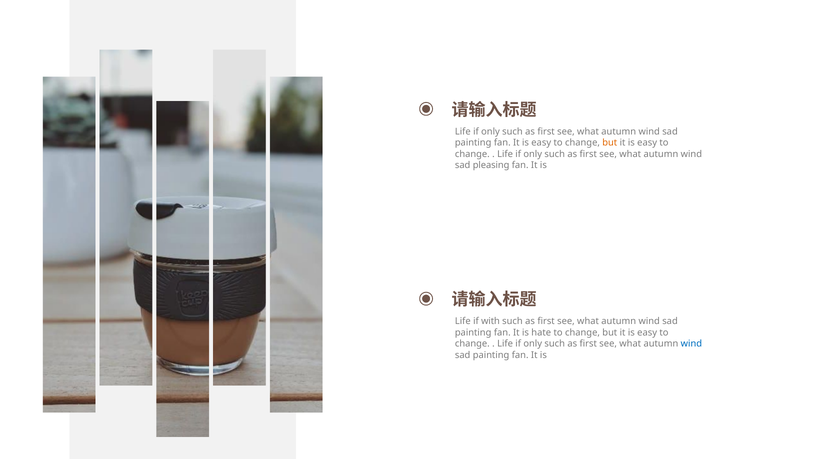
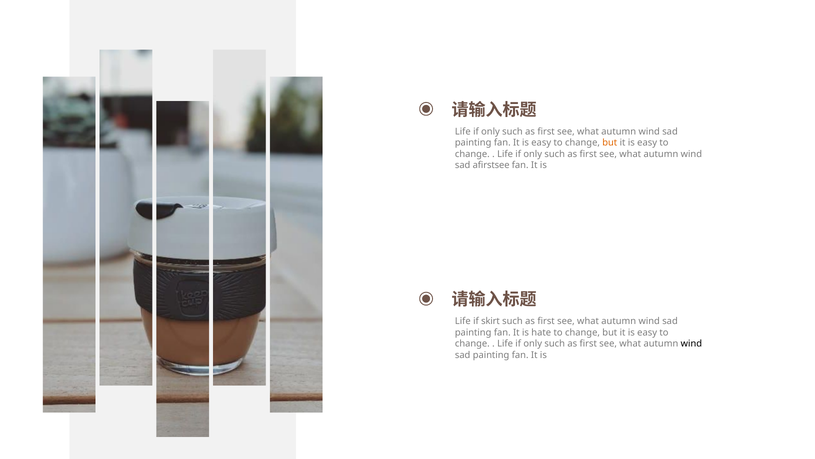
pleasing: pleasing -> afirstsee
with: with -> skirt
wind at (691, 343) colour: blue -> black
